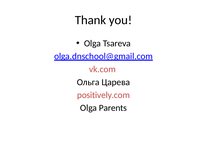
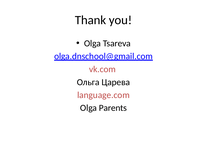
positively.com: positively.com -> language.com
